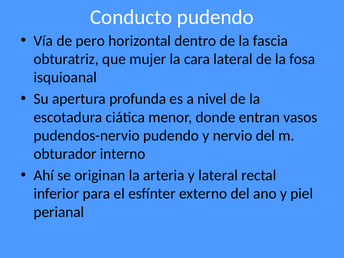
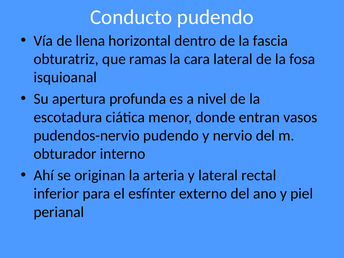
pero: pero -> llena
mujer: mujer -> ramas
